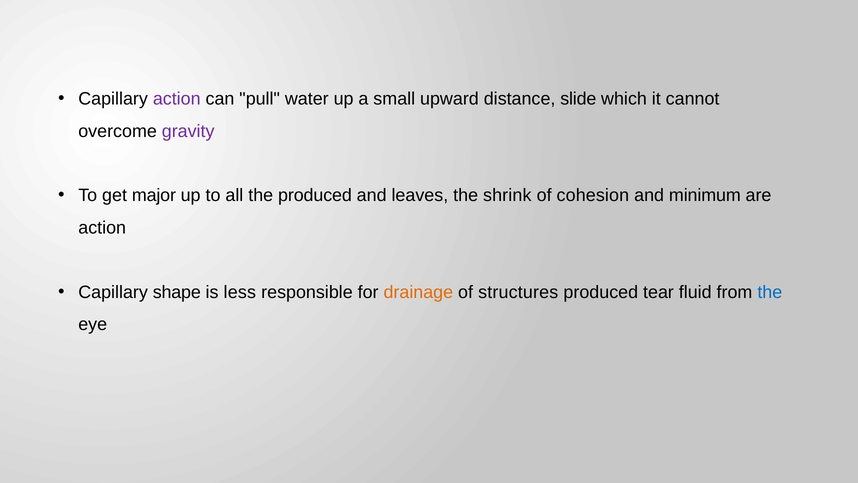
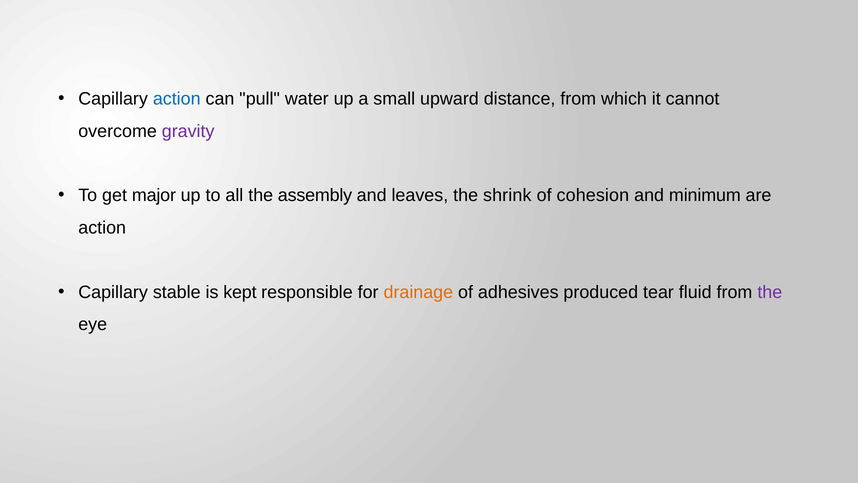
action at (177, 99) colour: purple -> blue
distance slide: slide -> from
the produced: produced -> assembly
shape: shape -> stable
less: less -> kept
structures: structures -> adhesives
the at (770, 292) colour: blue -> purple
